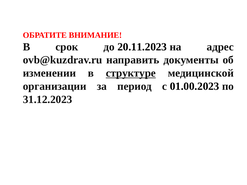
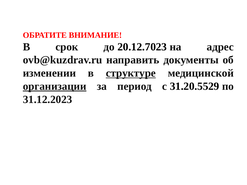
20.11.2023: 20.11.2023 -> 20.12.7023
организации underline: none -> present
01.00.2023: 01.00.2023 -> 31.20.5529
